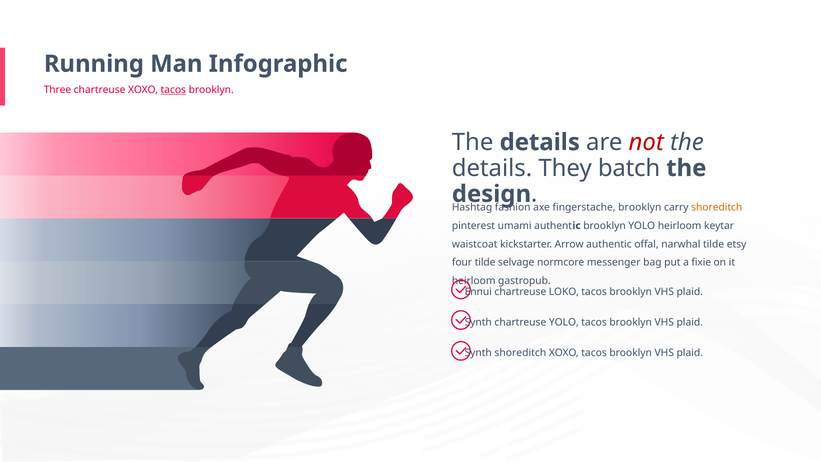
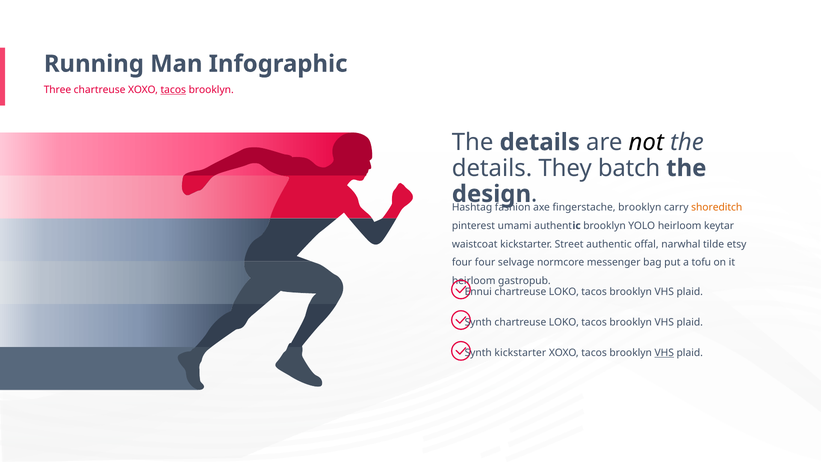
not colour: red -> black
Arrow: Arrow -> Street
four tilde: tilde -> four
fixie: fixie -> tofu
Synth chartreuse YOLO: YOLO -> LOKO
Synth shoreditch: shoreditch -> kickstarter
VHS at (664, 353) underline: none -> present
